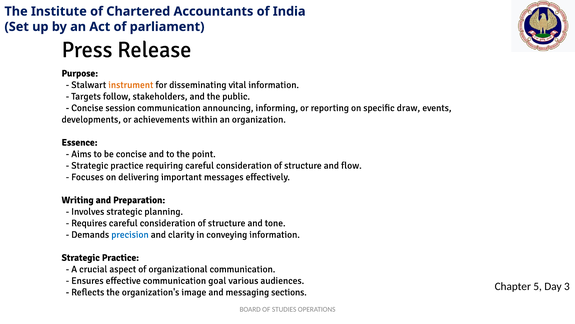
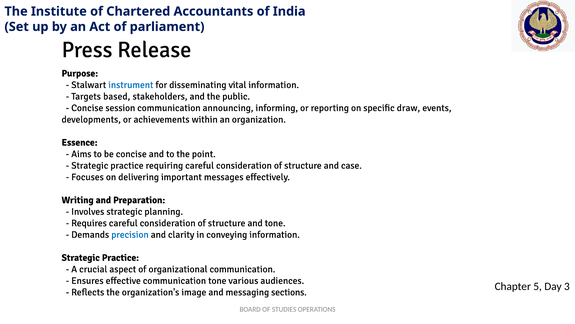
instrument colour: orange -> blue
follow: follow -> based
flow: flow -> case
communication goal: goal -> tone
